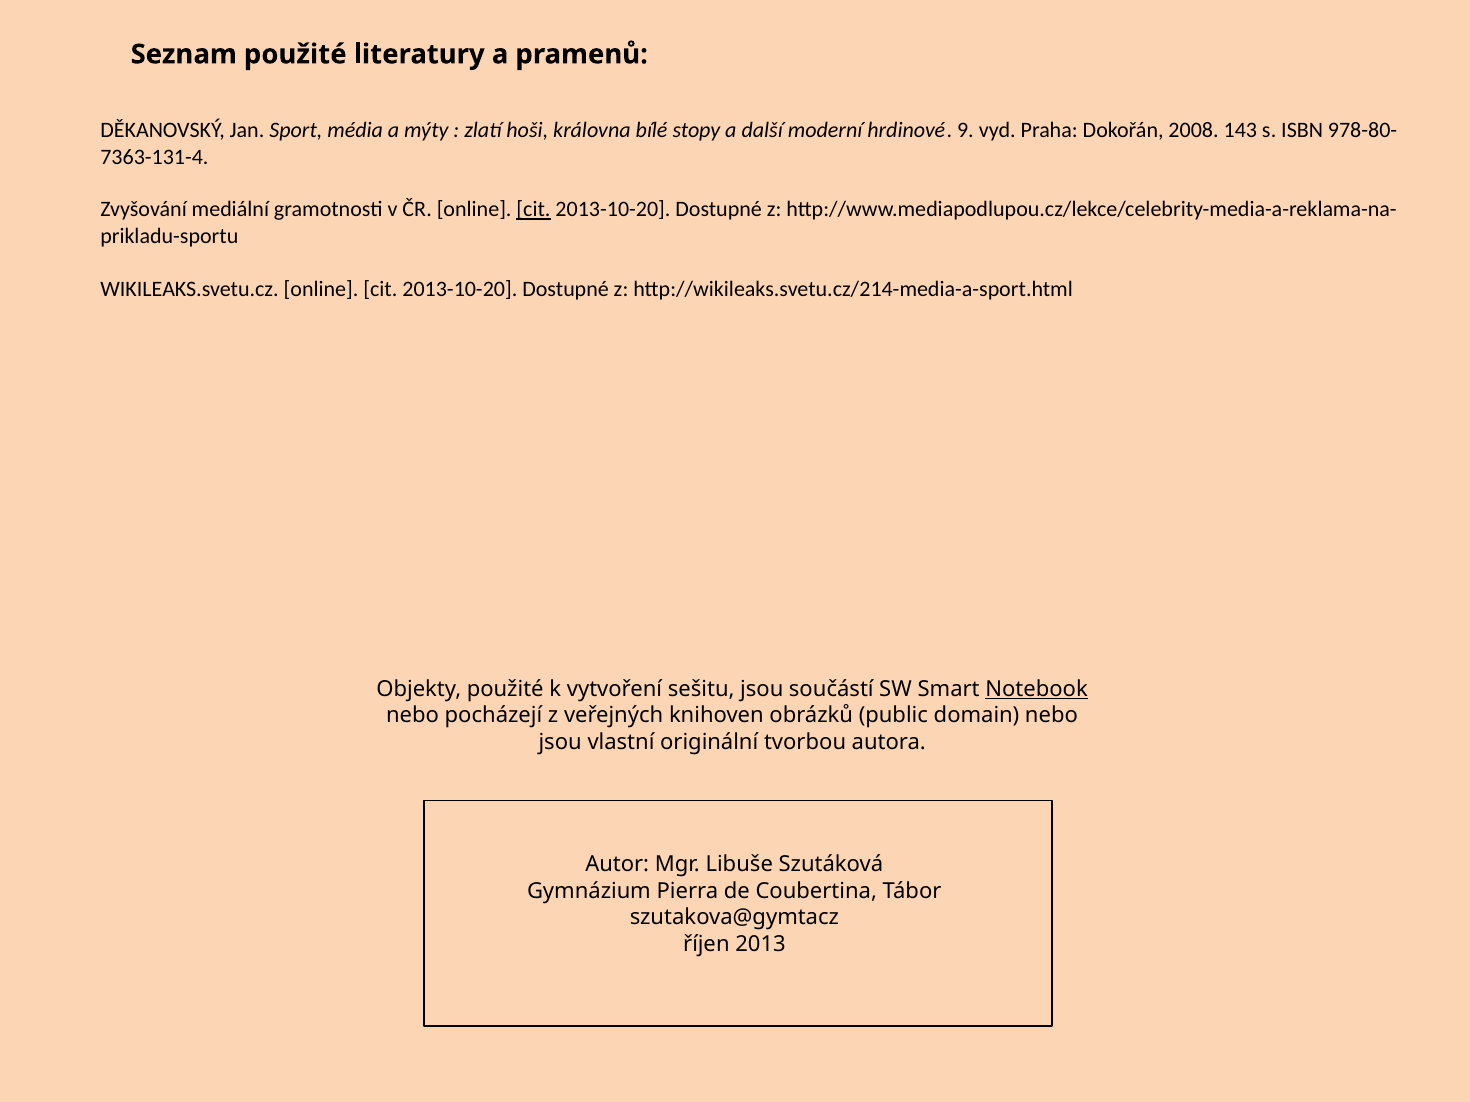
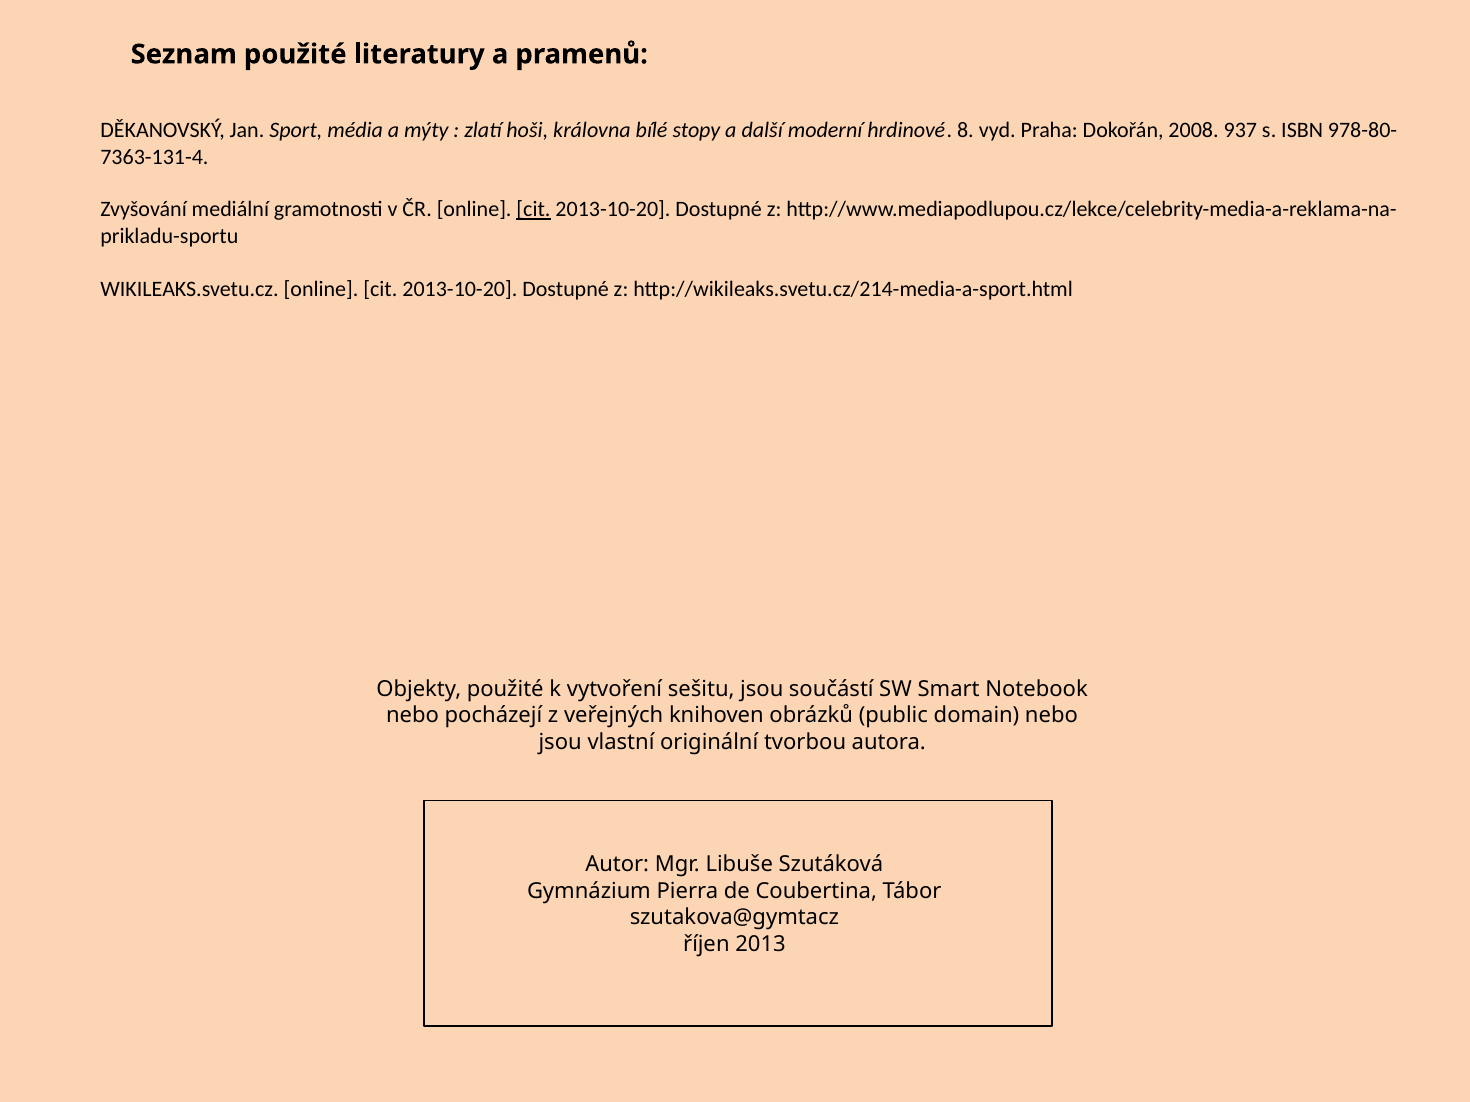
9: 9 -> 8
143: 143 -> 937
Notebook underline: present -> none
